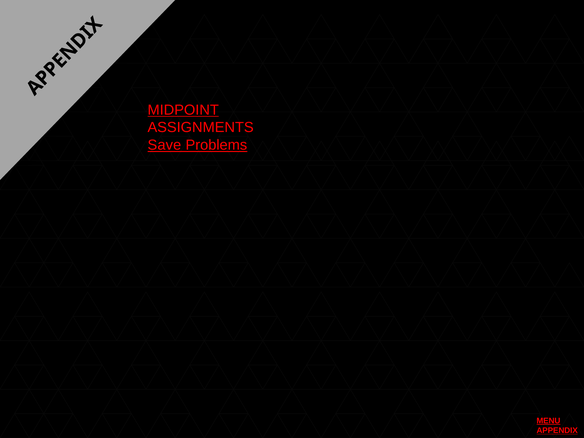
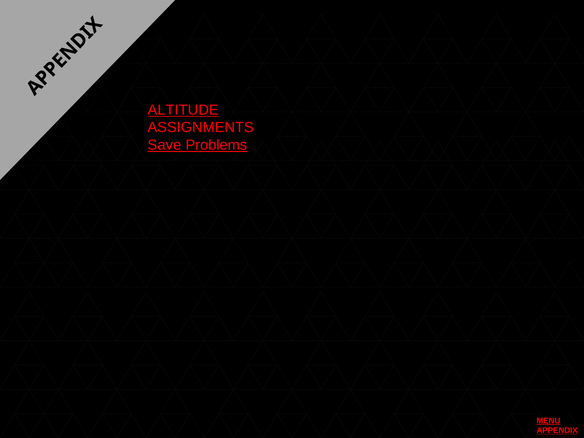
MIDPOINT: MIDPOINT -> ALTITUDE
